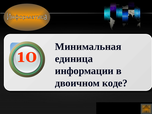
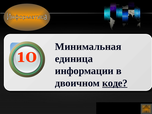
коде underline: none -> present
